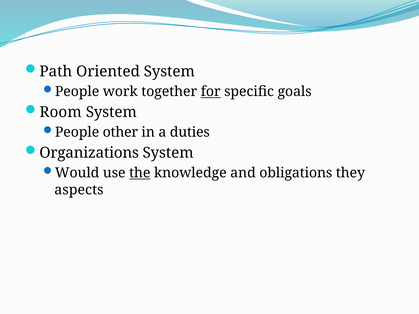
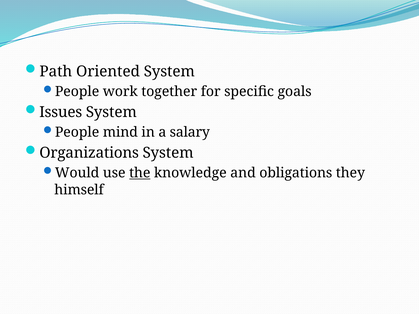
for underline: present -> none
Room: Room -> Issues
other: other -> mind
duties: duties -> salary
aspects: aspects -> himself
